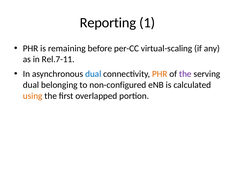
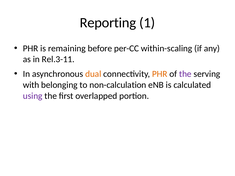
virtual-scaling: virtual-scaling -> within-scaling
Rel.7-11: Rel.7-11 -> Rel.3-11
dual at (93, 74) colour: blue -> orange
dual at (31, 85): dual -> with
non-configured: non-configured -> non-calculation
using colour: orange -> purple
